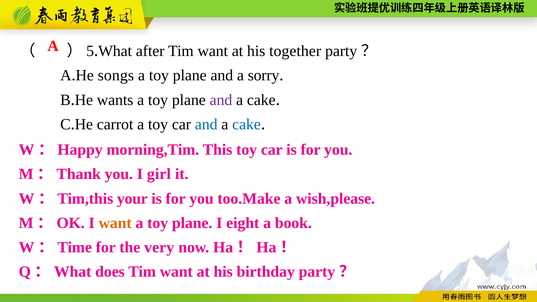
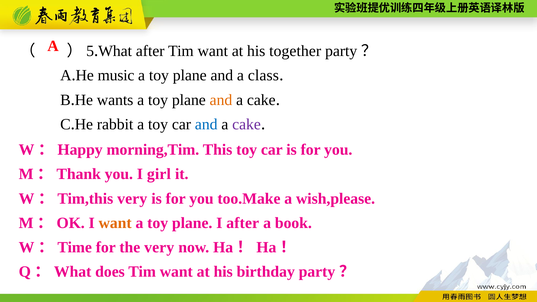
songs: songs -> music
sorry: sorry -> class
and at (221, 100) colour: purple -> orange
carrot: carrot -> rabbit
cake at (247, 124) colour: blue -> purple
your at (132, 199): your -> very
I eight: eight -> after
